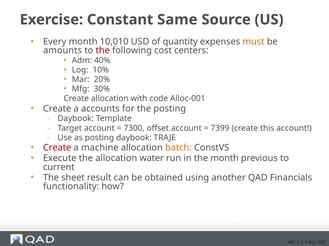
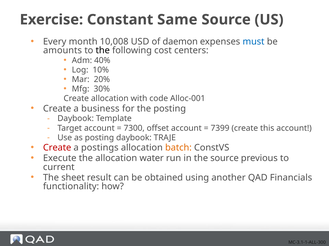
10,010: 10,010 -> 10,008
quantity: quantity -> daemon
must colour: orange -> blue
the at (103, 51) colour: red -> black
accounts: accounts -> business
machine: machine -> postings
the month: month -> source
